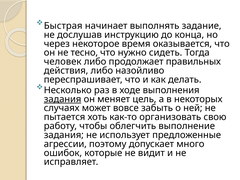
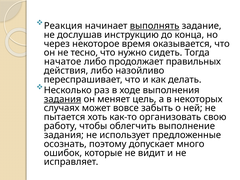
Быстрая: Быстрая -> Реакция
выполнять underline: none -> present
человек: человек -> начатое
агрессии: агрессии -> осознать
